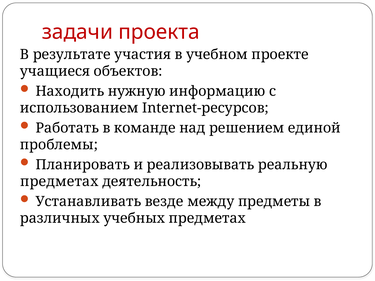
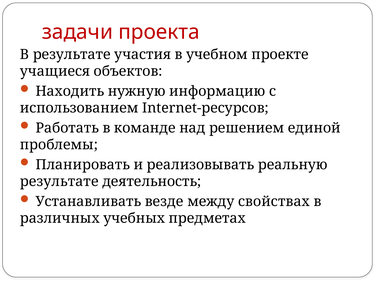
предметах at (59, 182): предметах -> результате
предметы: предметы -> свойствах
